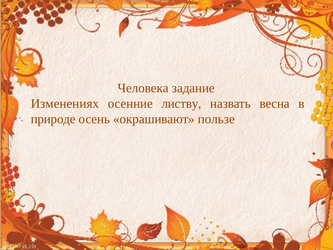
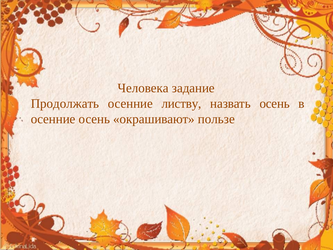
Изменениях: Изменениях -> Продолжать
назвать весна: весна -> осень
природе at (53, 119): природе -> осенние
